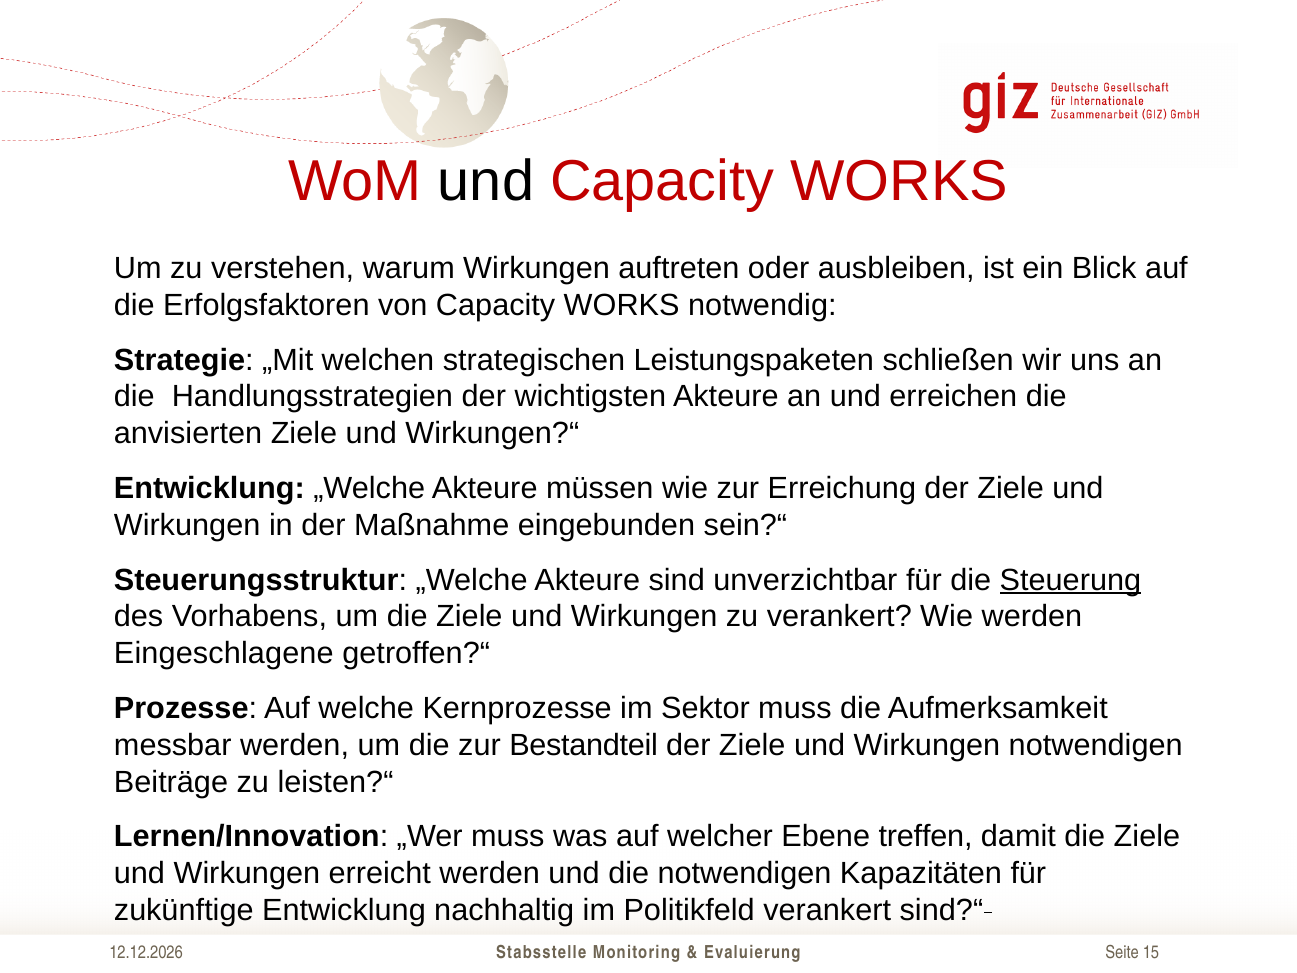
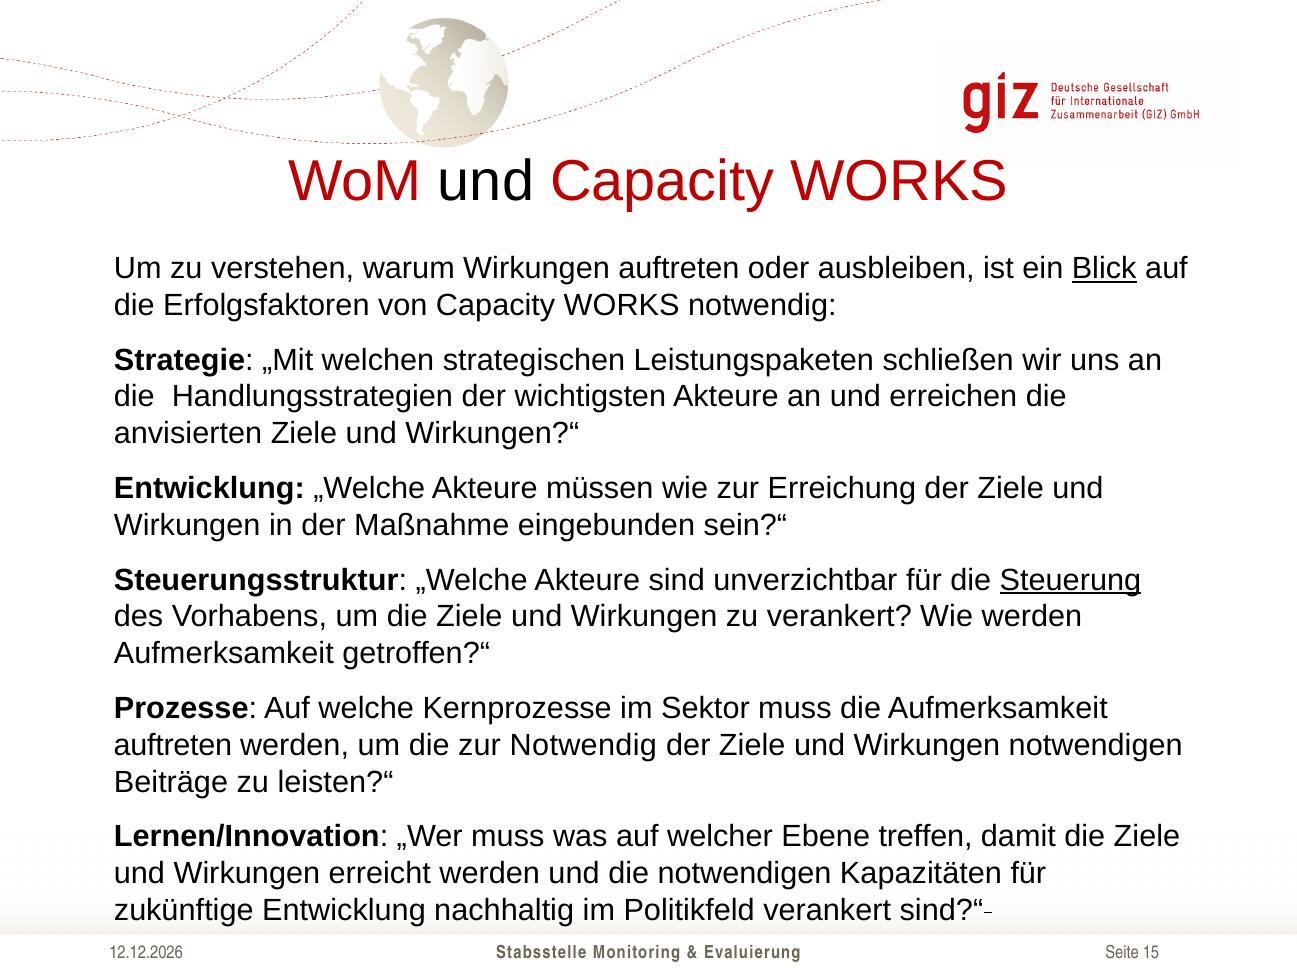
Blick underline: none -> present
Eingeschlagene at (224, 653): Eingeschlagene -> Aufmerksamkeit
messbar at (173, 745): messbar -> auftreten
zur Bestandteil: Bestandteil -> Notwendig
